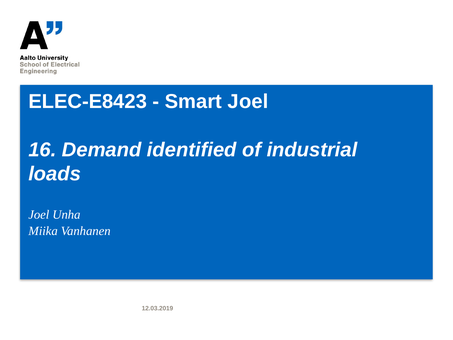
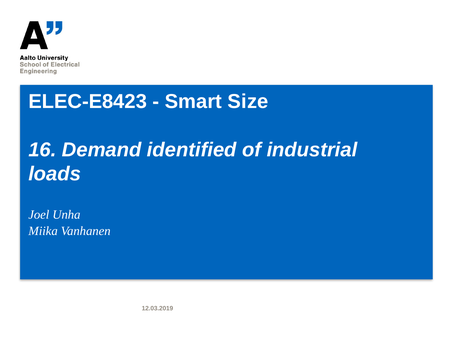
Smart Joel: Joel -> Size
